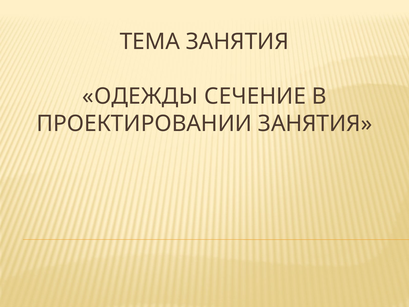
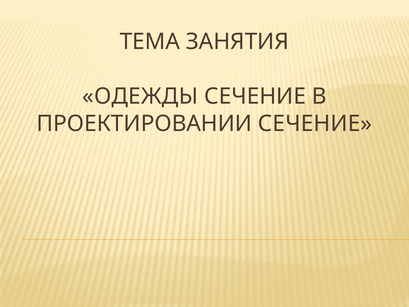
ПРОЕКТИРОВАНИИ ЗАНЯТИЯ: ЗАНЯТИЯ -> СЕЧЕНИЕ
